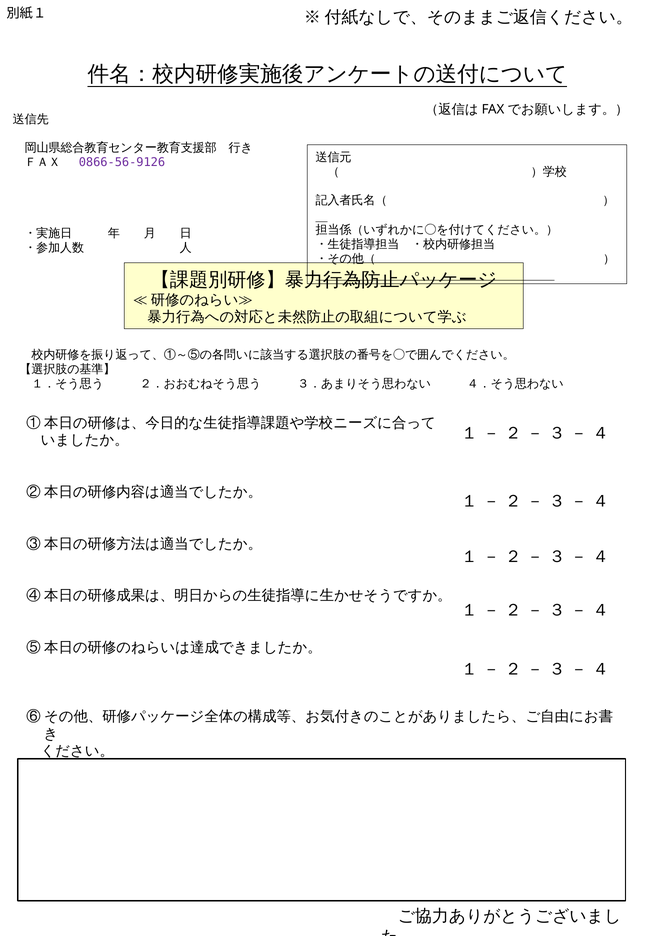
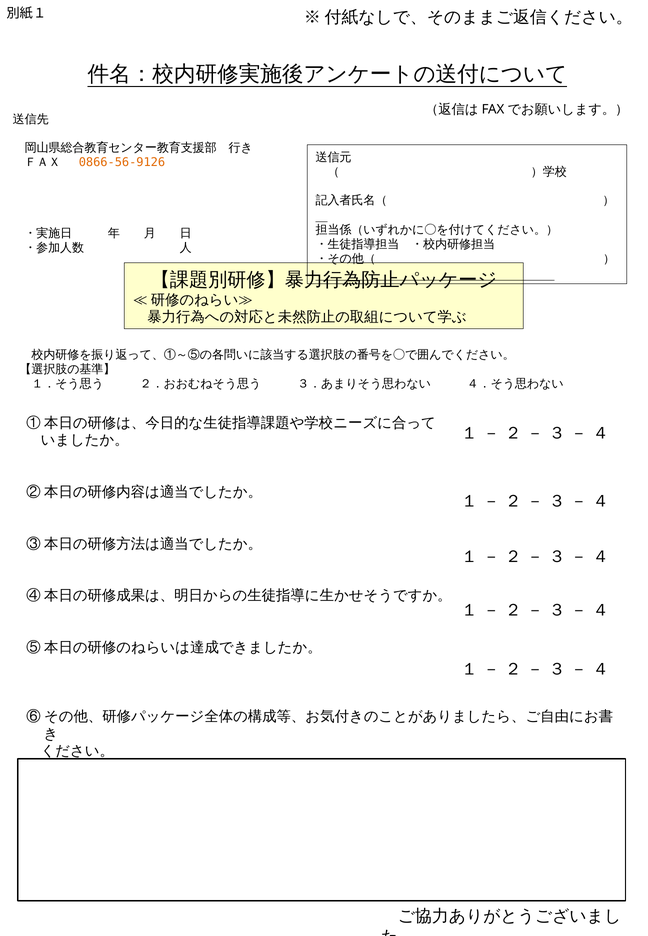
0866-56-9126 colour: purple -> orange
